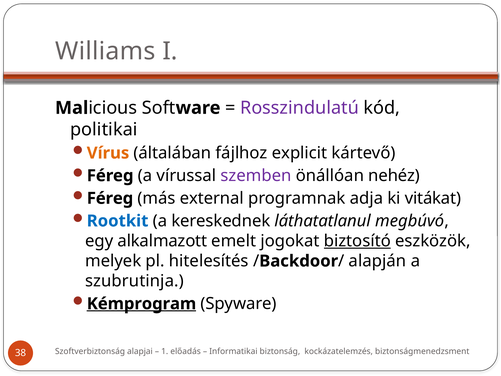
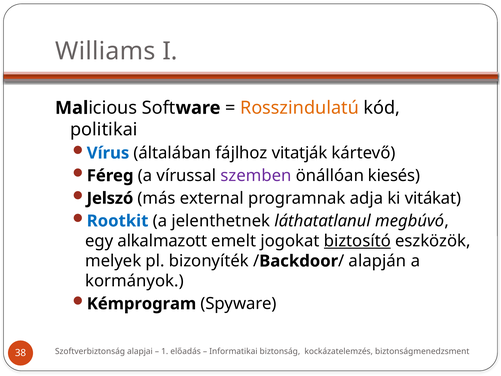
Rosszindulatú colour: purple -> orange
Vírus colour: orange -> blue
explicit: explicit -> vitatják
nehéz: nehéz -> kiesés
Féreg at (110, 198): Féreg -> Jelszó
kereskednek: kereskednek -> jelenthetnek
hitelesítés: hitelesítés -> bizonyíték
szubrutinja: szubrutinja -> kormányok
Kémprogram underline: present -> none
